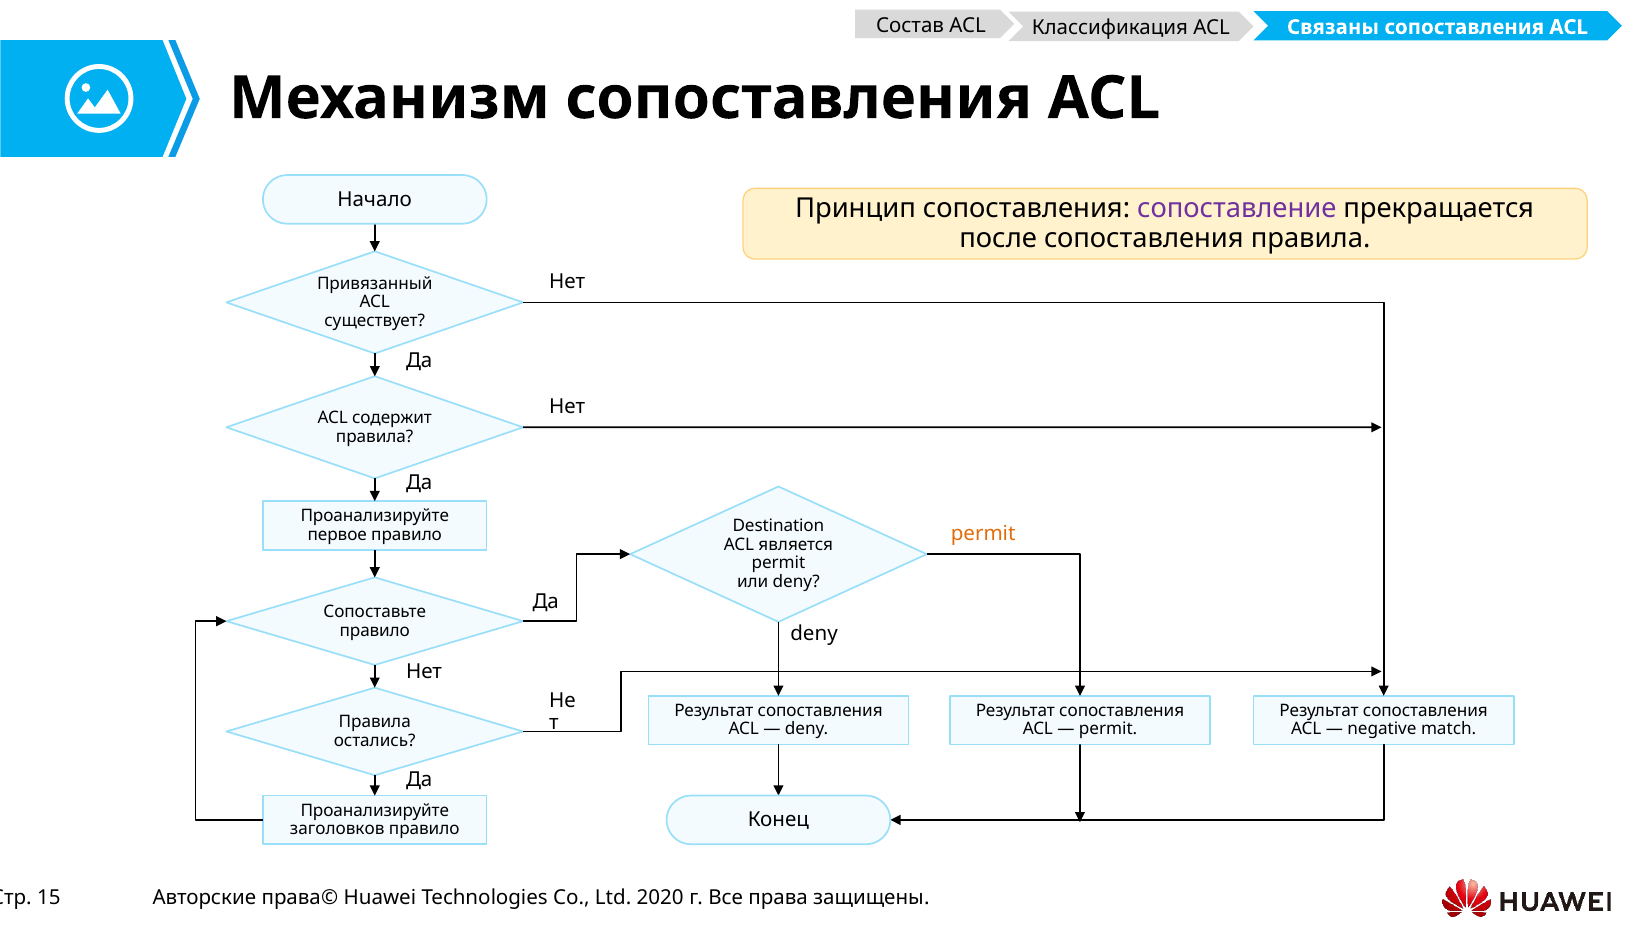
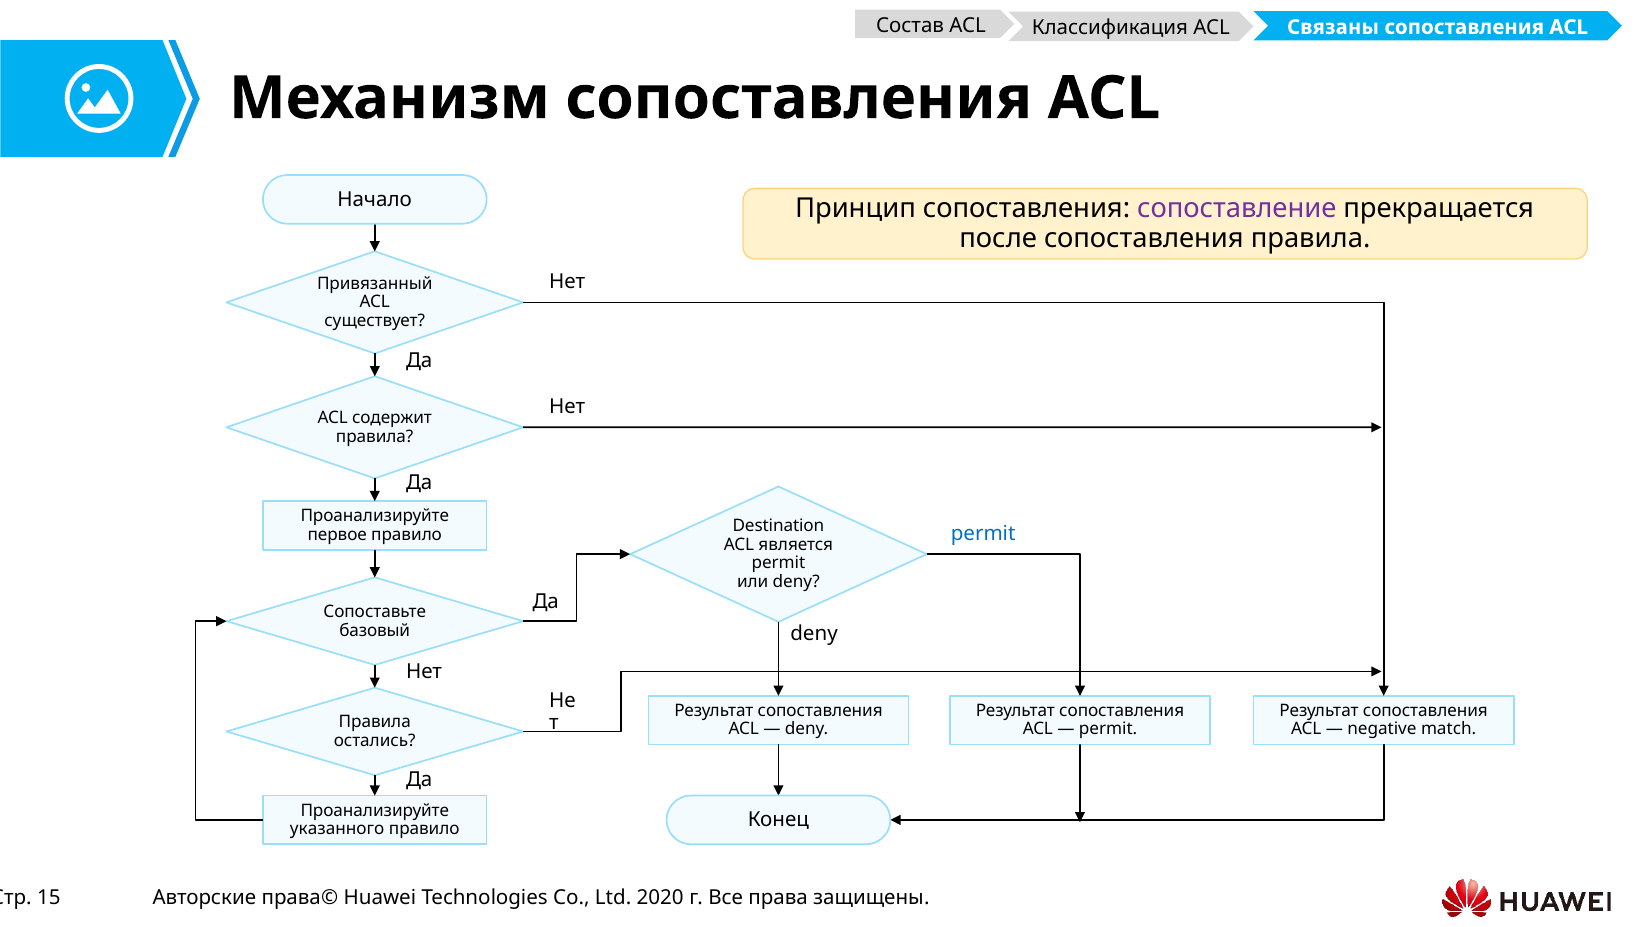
permit at (983, 534) colour: orange -> blue
правило at (375, 630): правило -> базовый
заголовков: заголовков -> указанного
